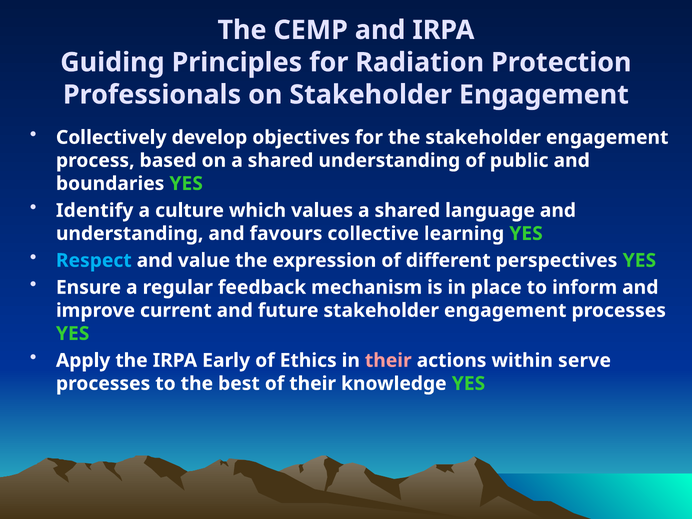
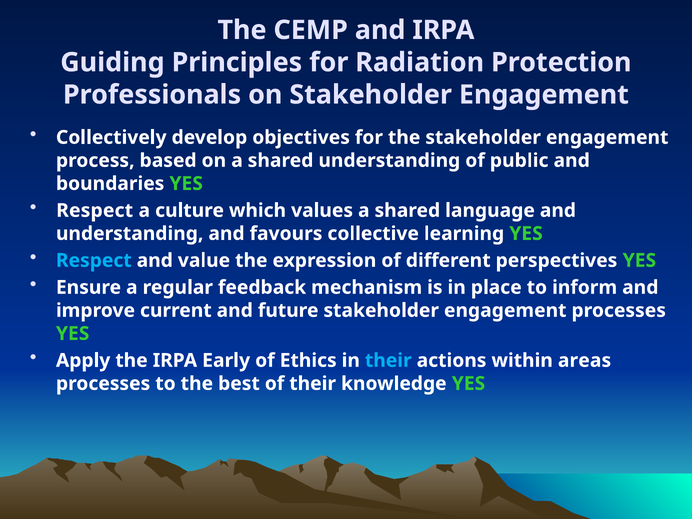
Identify at (95, 211): Identify -> Respect
their at (388, 360) colour: pink -> light blue
serve: serve -> areas
